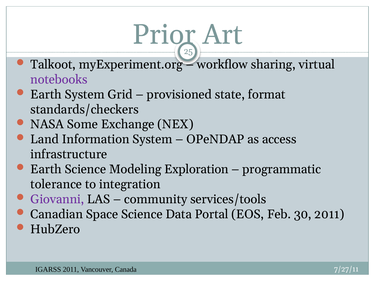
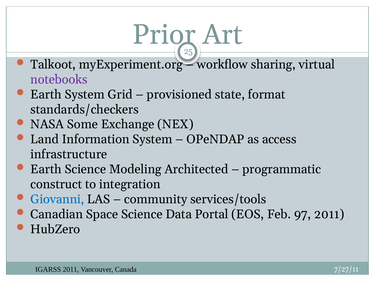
Exploration: Exploration -> Architected
tolerance: tolerance -> construct
Giovanni colour: purple -> blue
30: 30 -> 97
